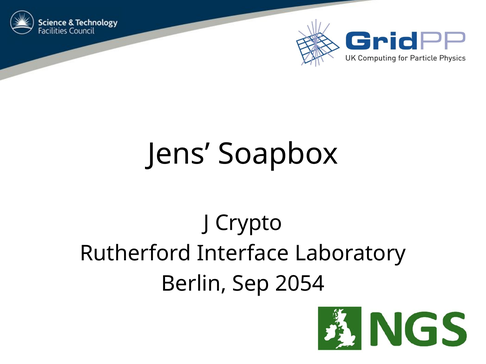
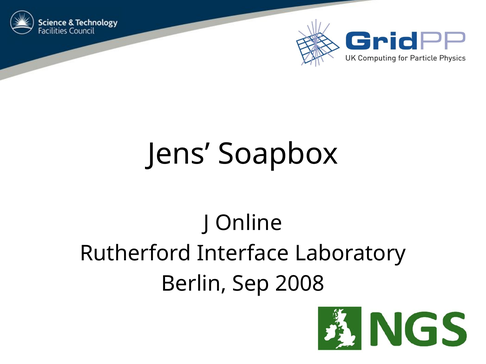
Crypto: Crypto -> Online
2054: 2054 -> 2008
